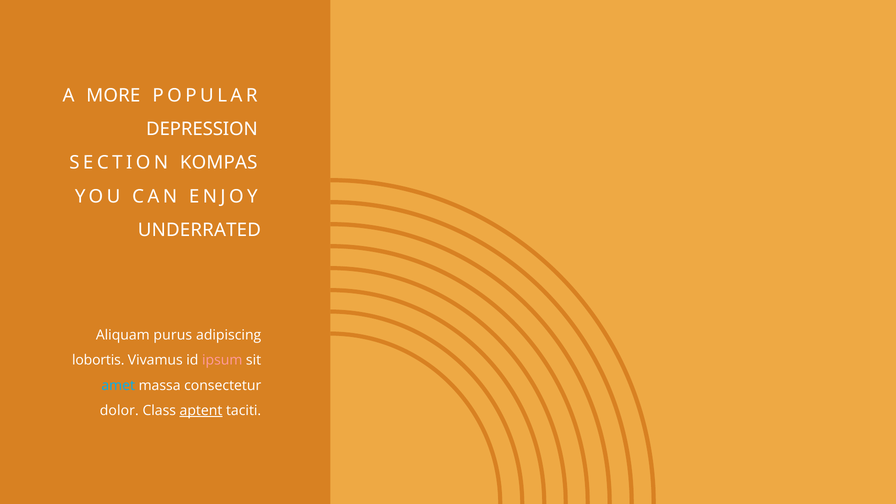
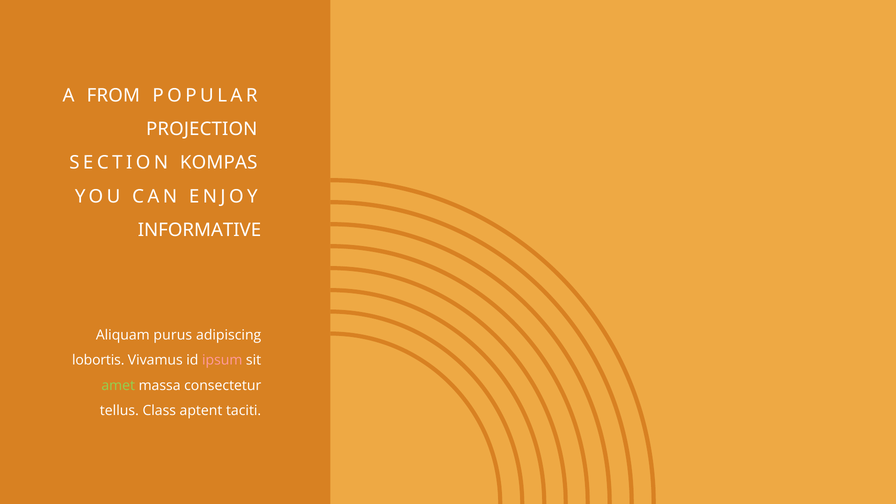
MORE: MORE -> FROM
DEPRESSION: DEPRESSION -> PROJECTION
UNDERRATED: UNDERRATED -> INFORMATIVE
amet colour: light blue -> light green
dolor: dolor -> tellus
aptent underline: present -> none
